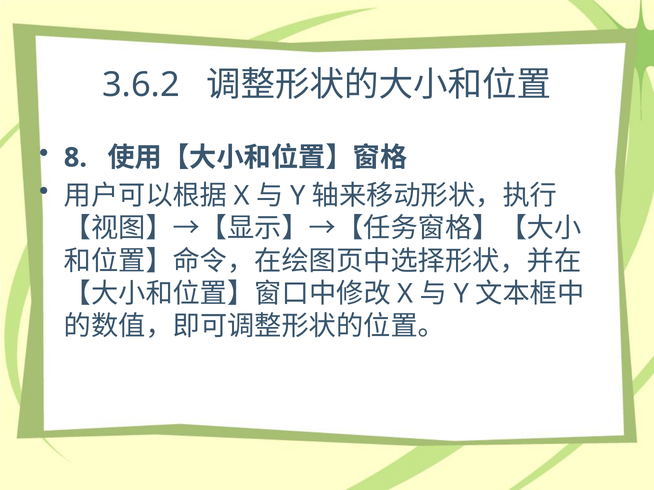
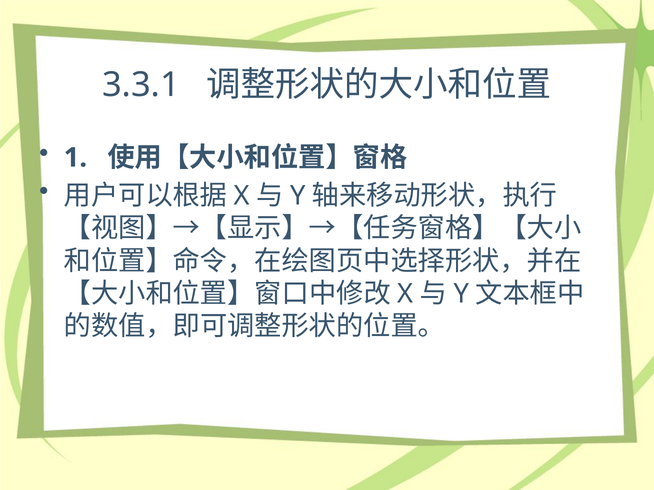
3.6.2: 3.6.2 -> 3.3.1
8: 8 -> 1
